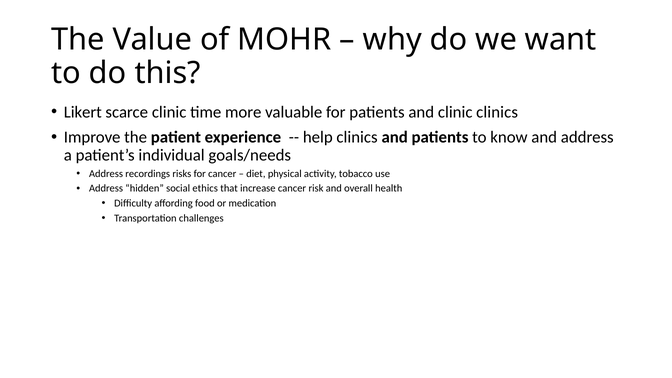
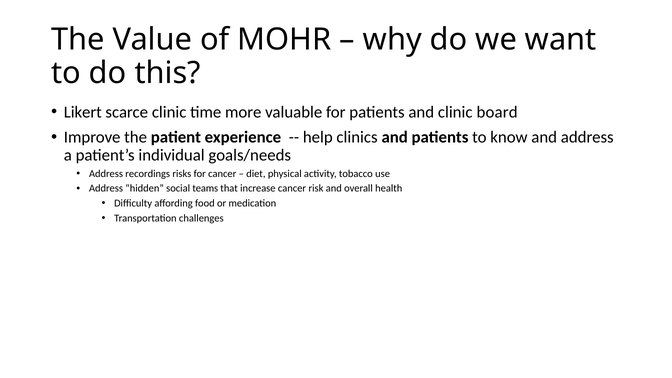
clinic clinics: clinics -> board
ethics: ethics -> teams
